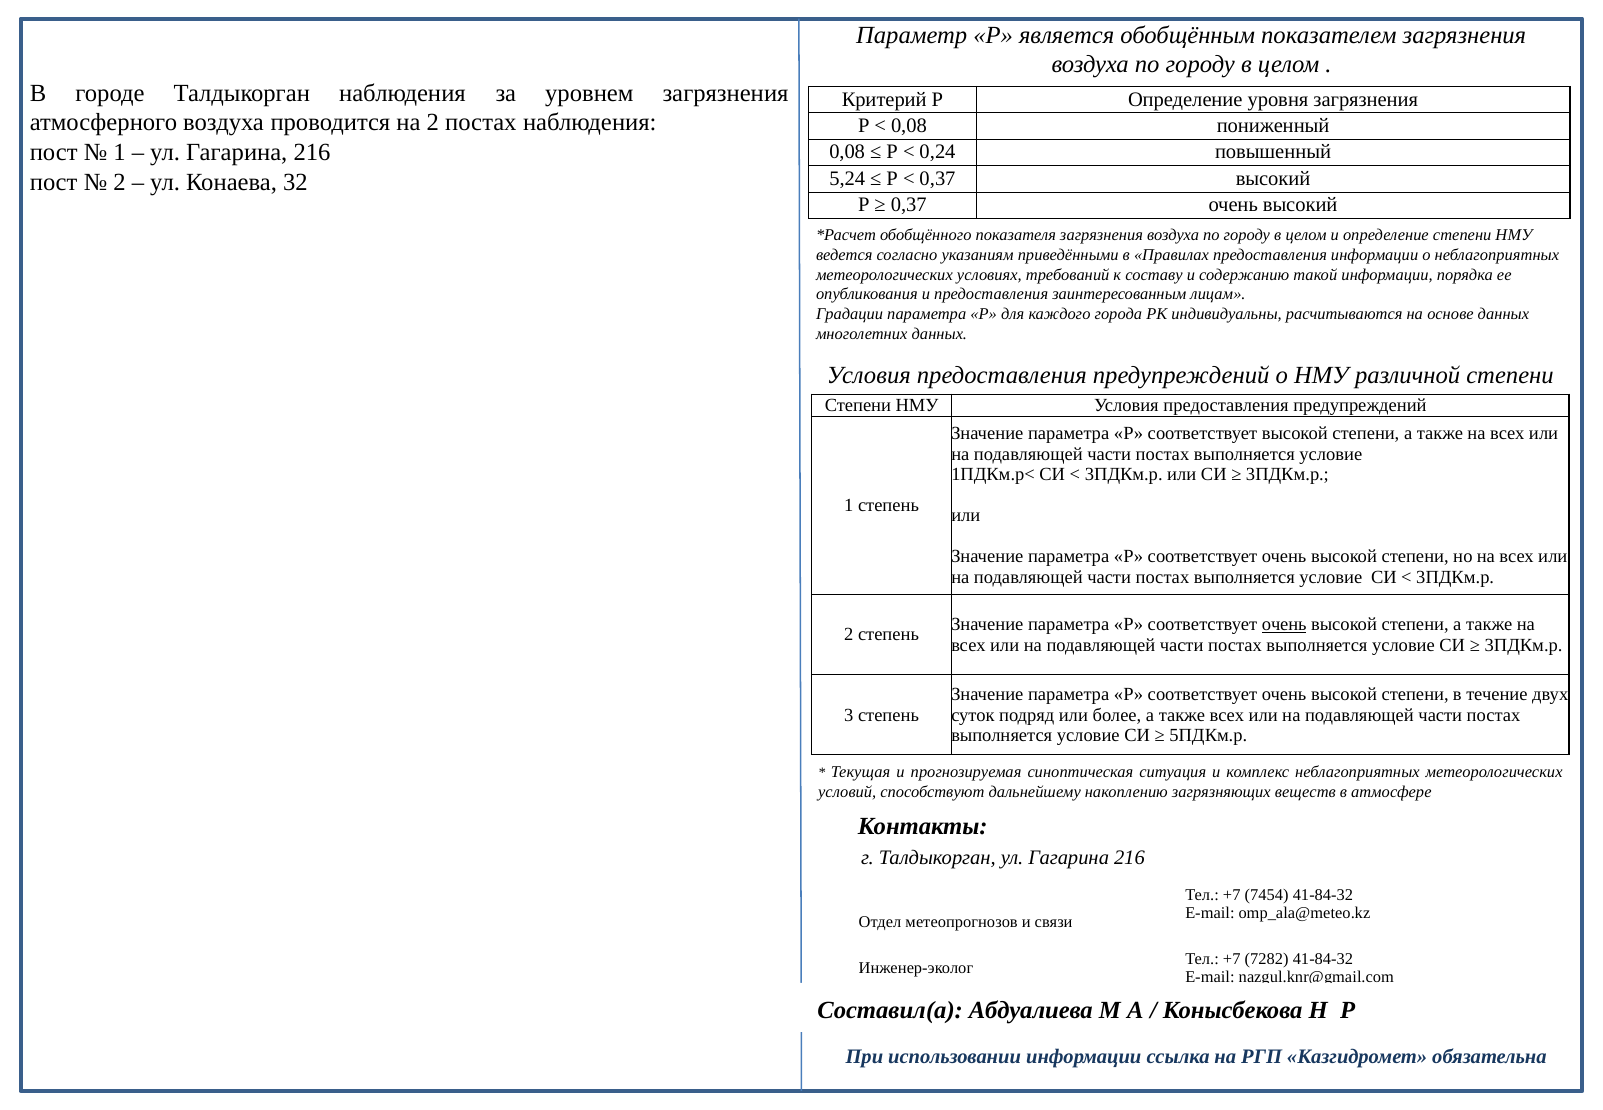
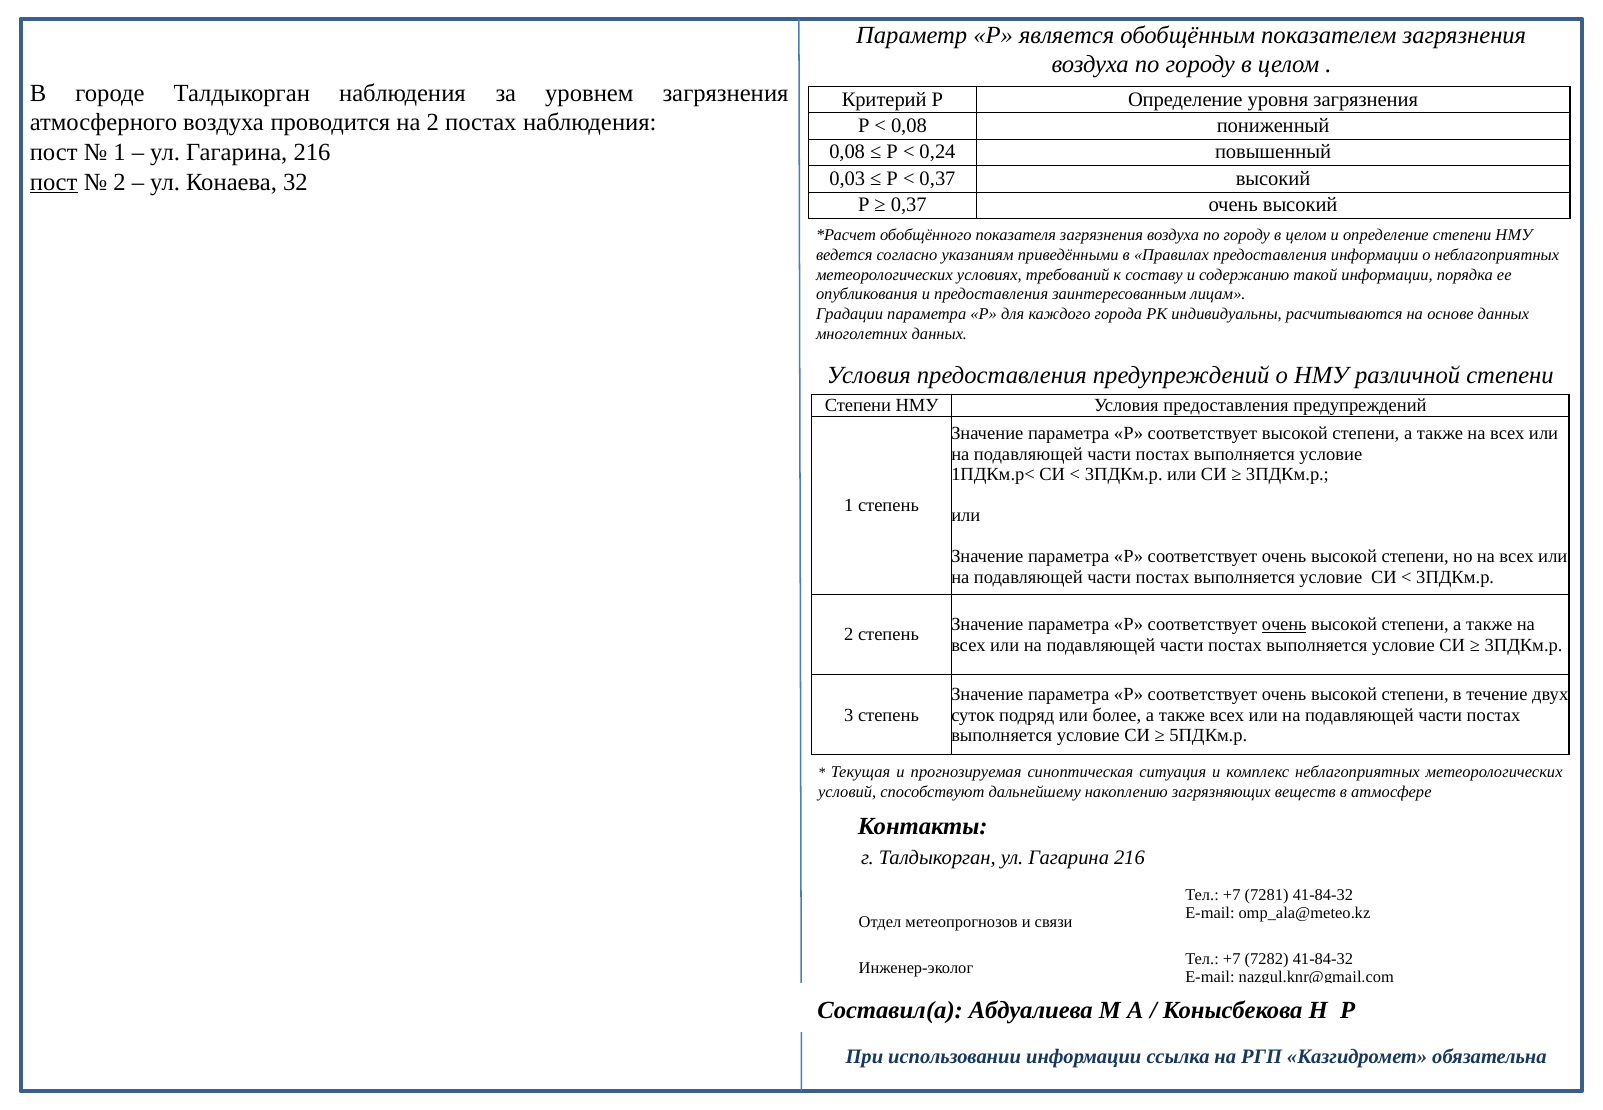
5,24: 5,24 -> 0,03
пост at (54, 182) underline: none -> present
7454: 7454 -> 7281
